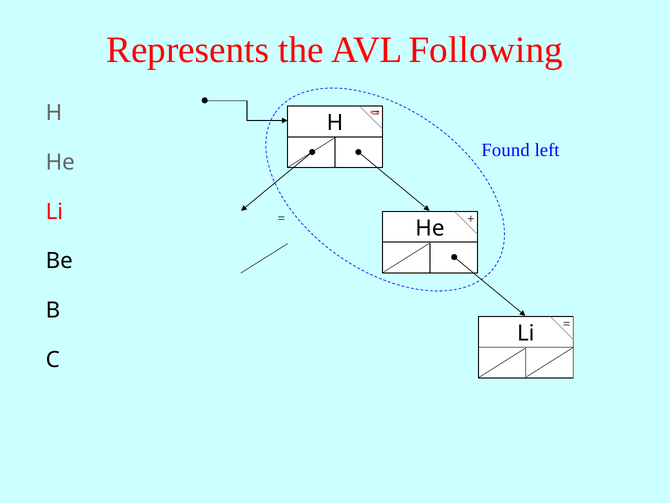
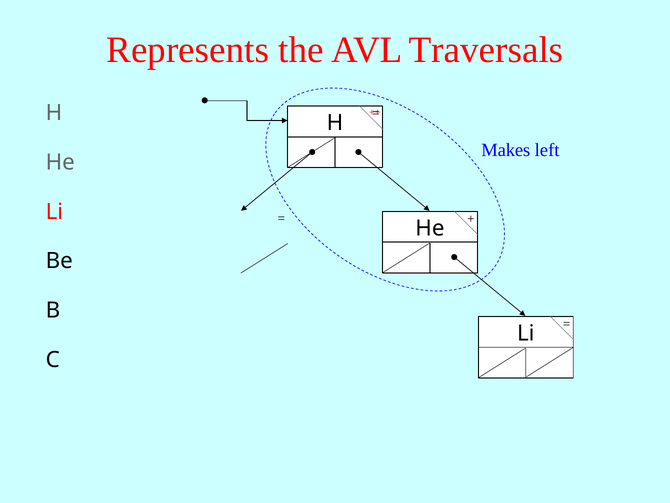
Following: Following -> Traversals
Found: Found -> Makes
